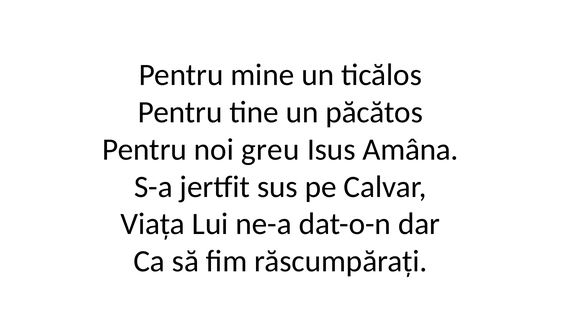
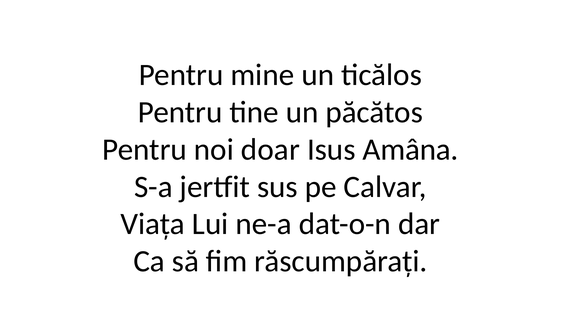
greu: greu -> doar
